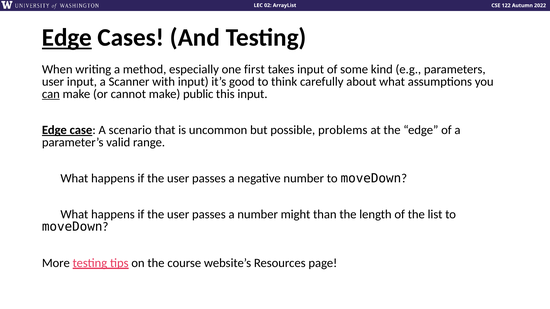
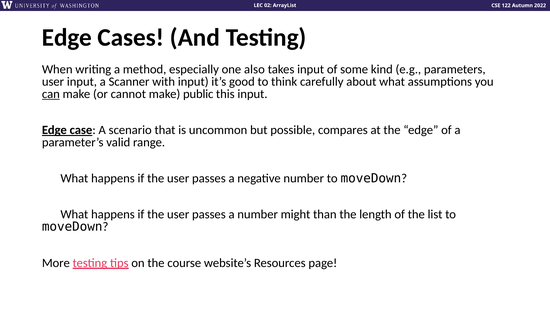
Edge at (67, 38) underline: present -> none
first: first -> also
problems: problems -> compares
